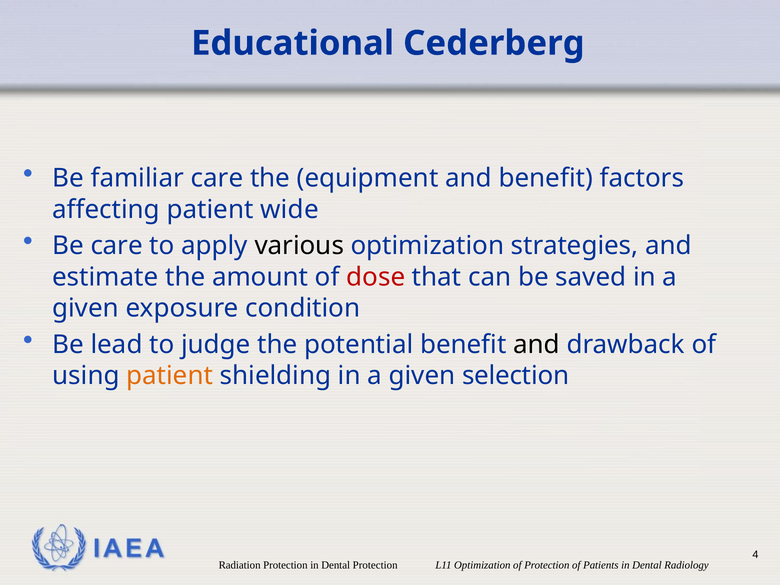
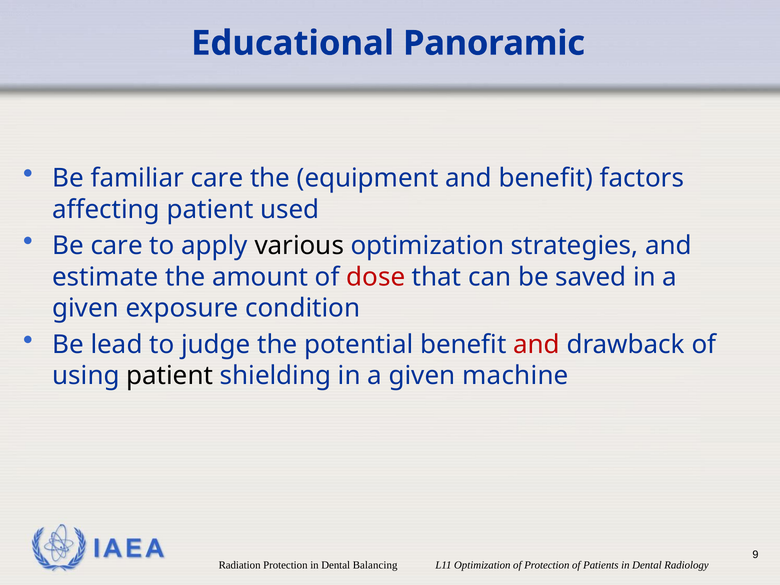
Cederberg: Cederberg -> Panoramic
wide: wide -> used
and at (537, 345) colour: black -> red
patient at (170, 376) colour: orange -> black
selection: selection -> machine
4: 4 -> 9
Dental Protection: Protection -> Balancing
